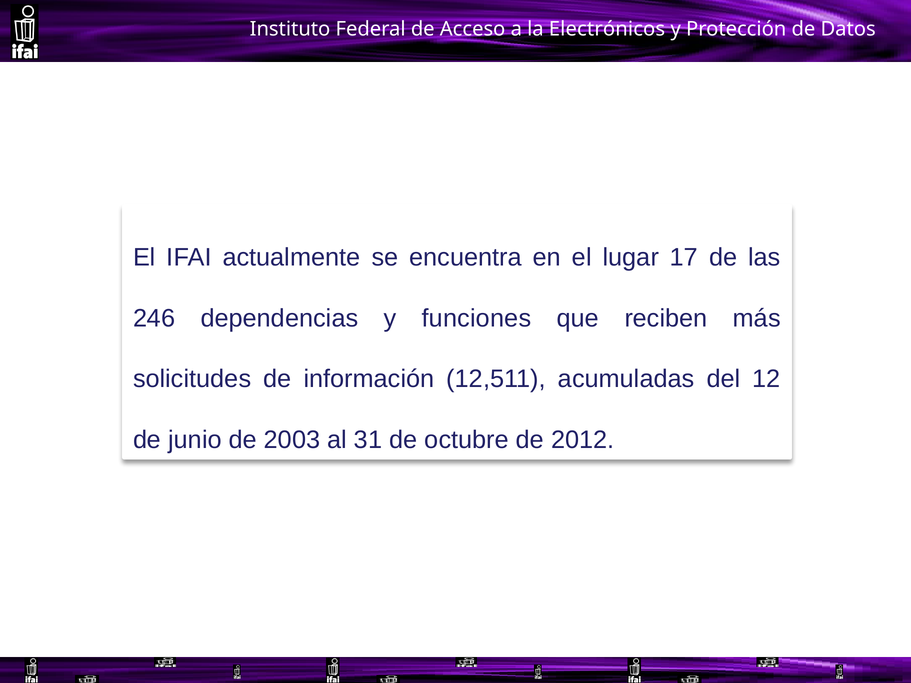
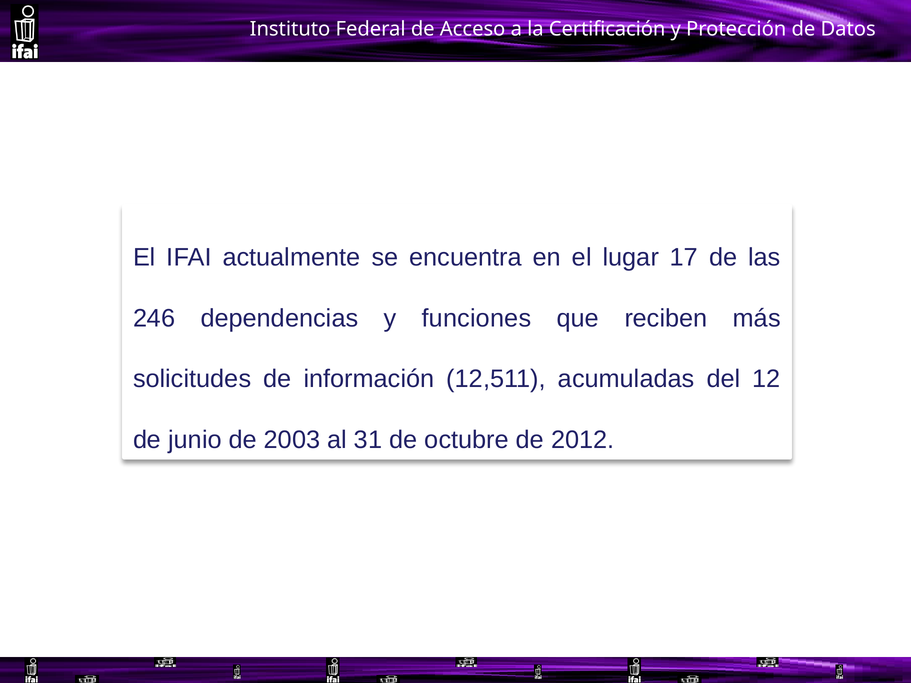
Electrónicos: Electrónicos -> Certificación
